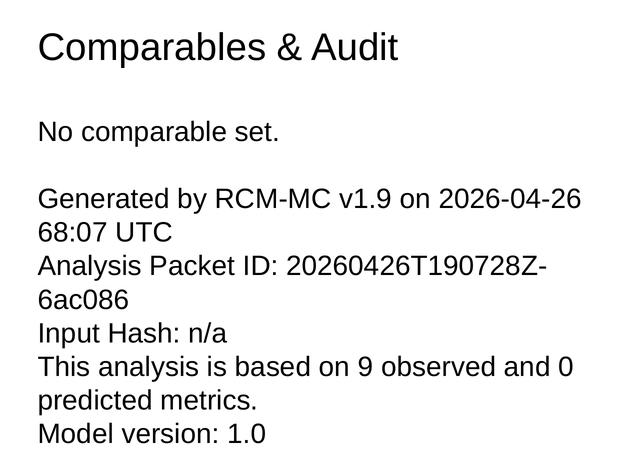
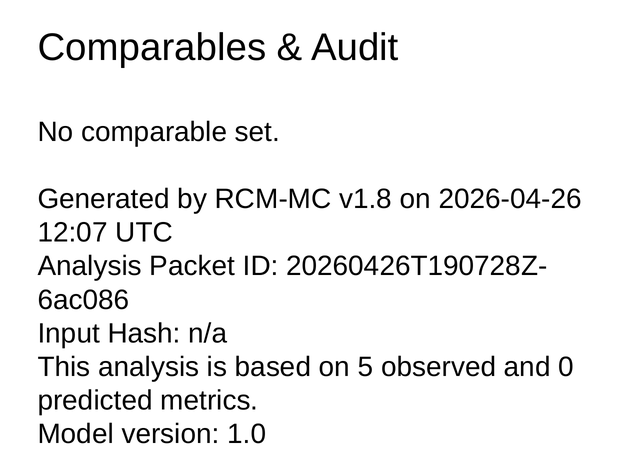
v1.9: v1.9 -> v1.8
68:07: 68:07 -> 12:07
9: 9 -> 5
